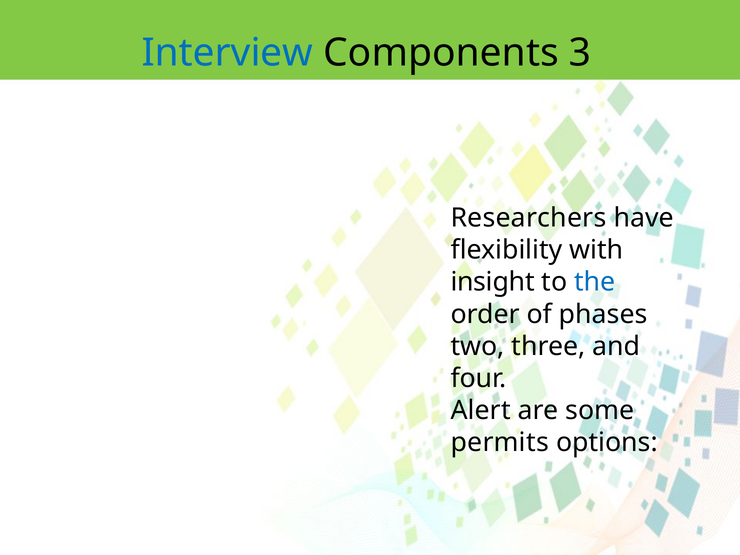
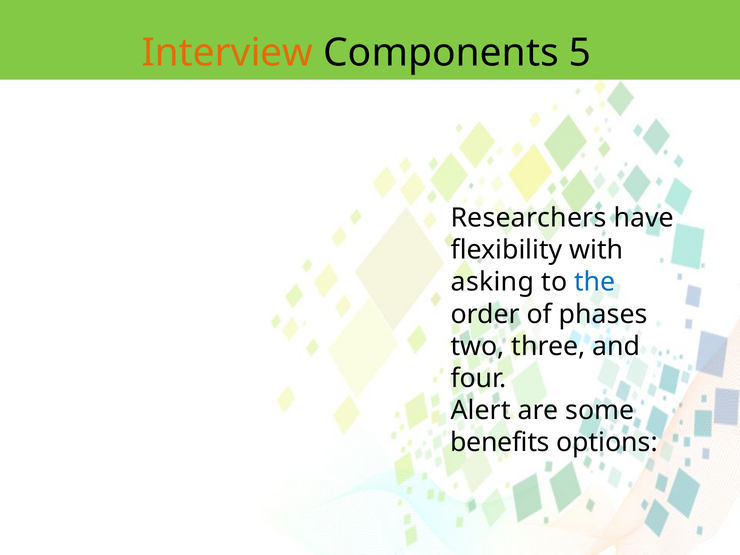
Interview colour: blue -> orange
3: 3 -> 5
insight: insight -> asking
permits: permits -> benefits
